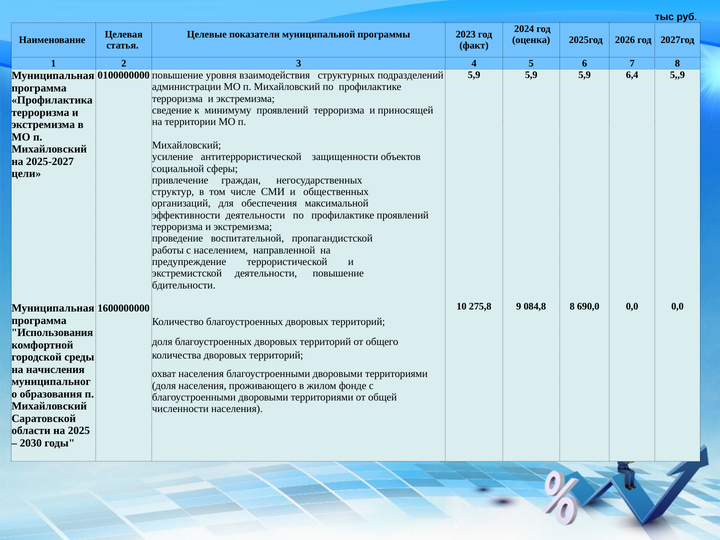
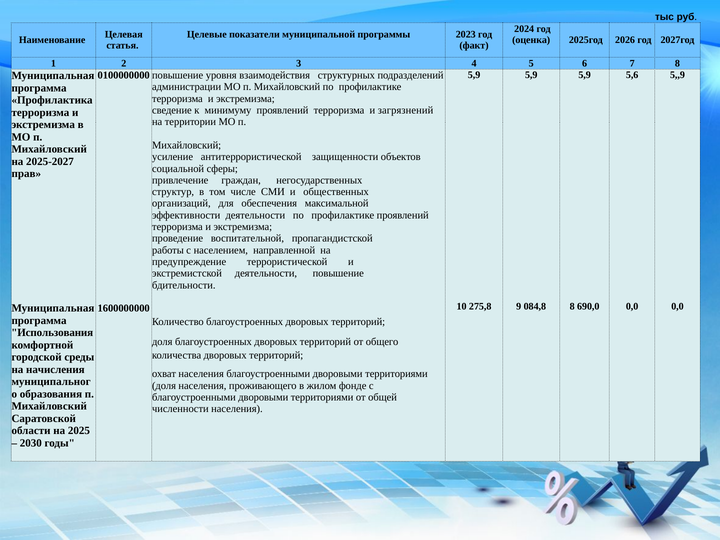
6,4: 6,4 -> 5,6
приносящей: приносящей -> загрязнений
цели: цели -> прав
